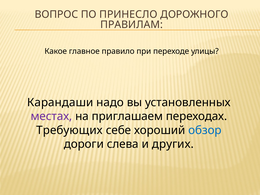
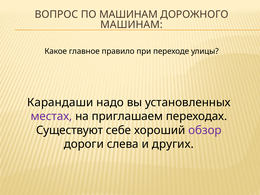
ПО ПРИНЕСЛО: ПРИНЕСЛО -> МАШИНАМ
ПРАВИЛАМ at (132, 25): ПРАВИЛАМ -> МАШИНАМ
Требующих: Требующих -> Существуют
обзор colour: blue -> purple
